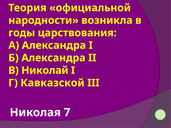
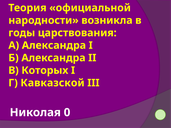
Николай: Николай -> Которых
7: 7 -> 0
